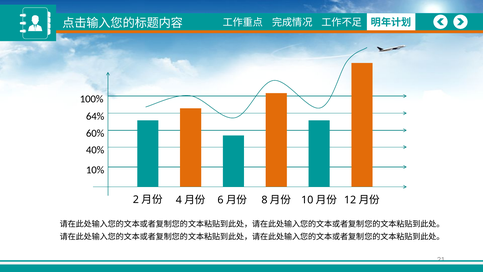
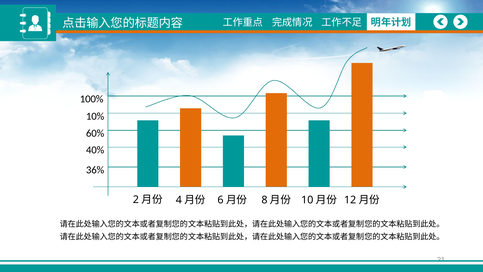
64%: 64% -> 10%
10%: 10% -> 36%
